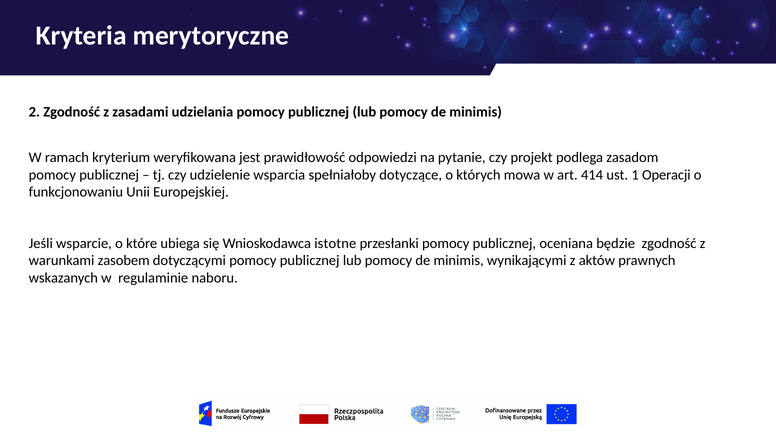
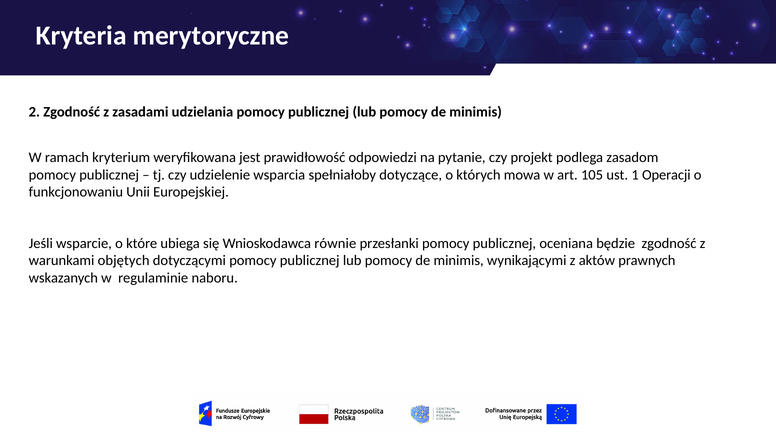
414: 414 -> 105
istotne: istotne -> równie
zasobem: zasobem -> objętych
